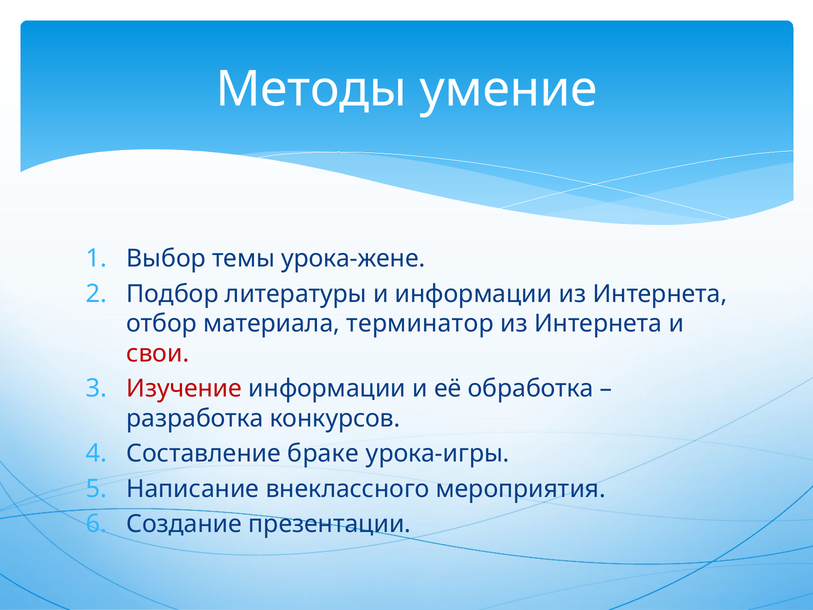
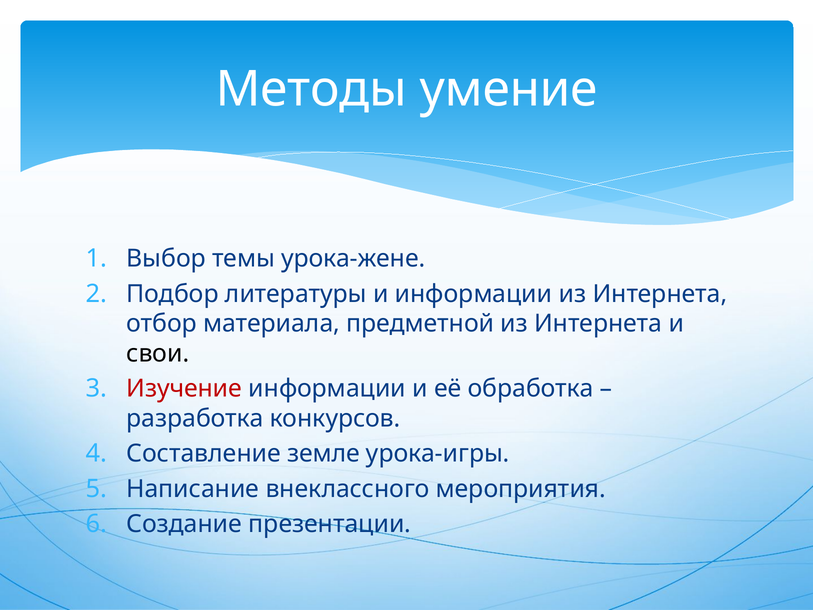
терминатор: терминатор -> предметной
свои colour: red -> black
браке: браке -> земле
